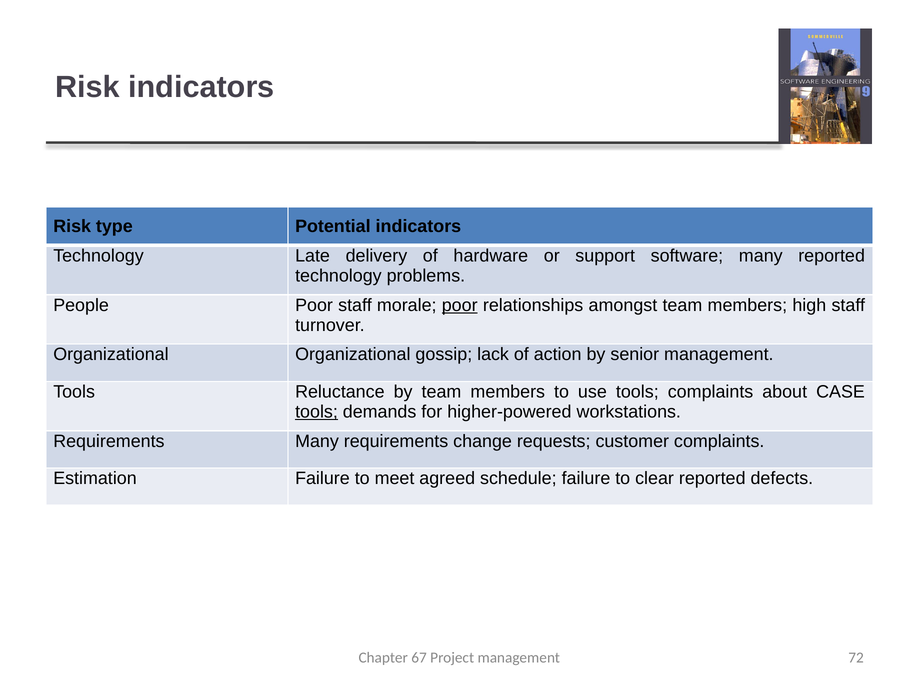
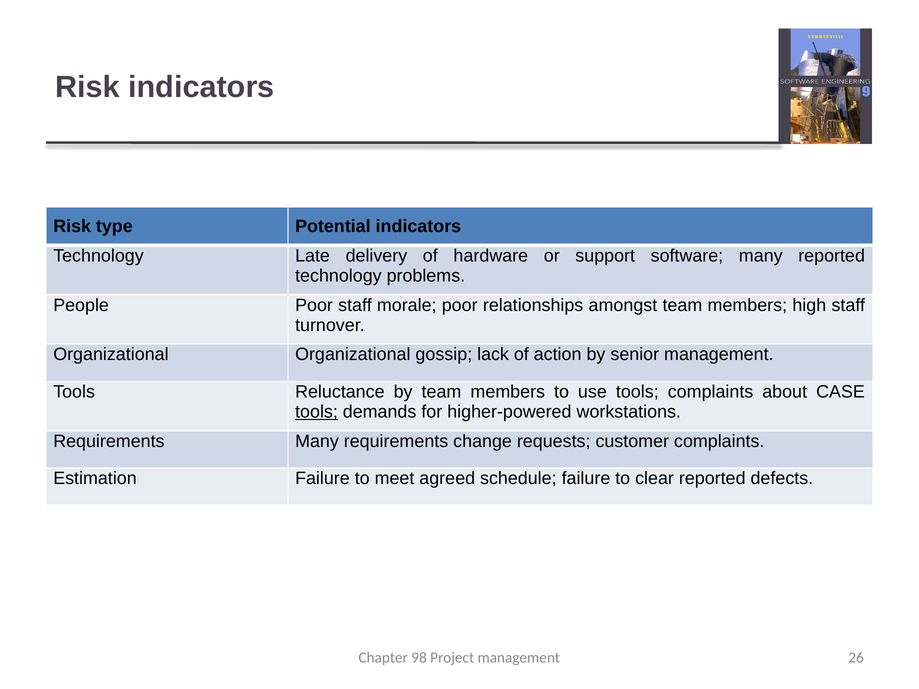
poor at (460, 305) underline: present -> none
67: 67 -> 98
72: 72 -> 26
